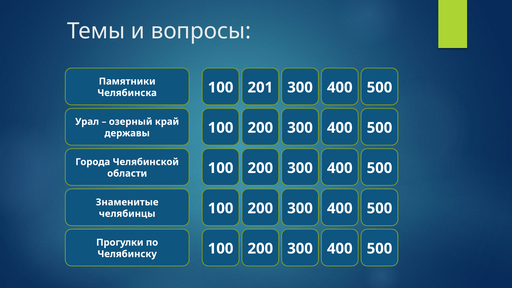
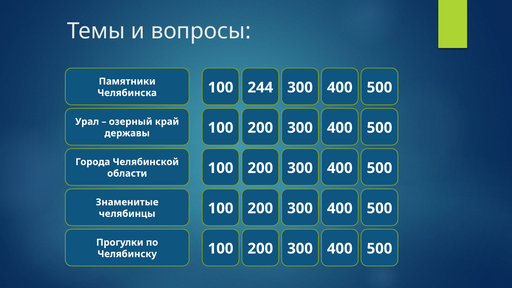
201: 201 -> 244
